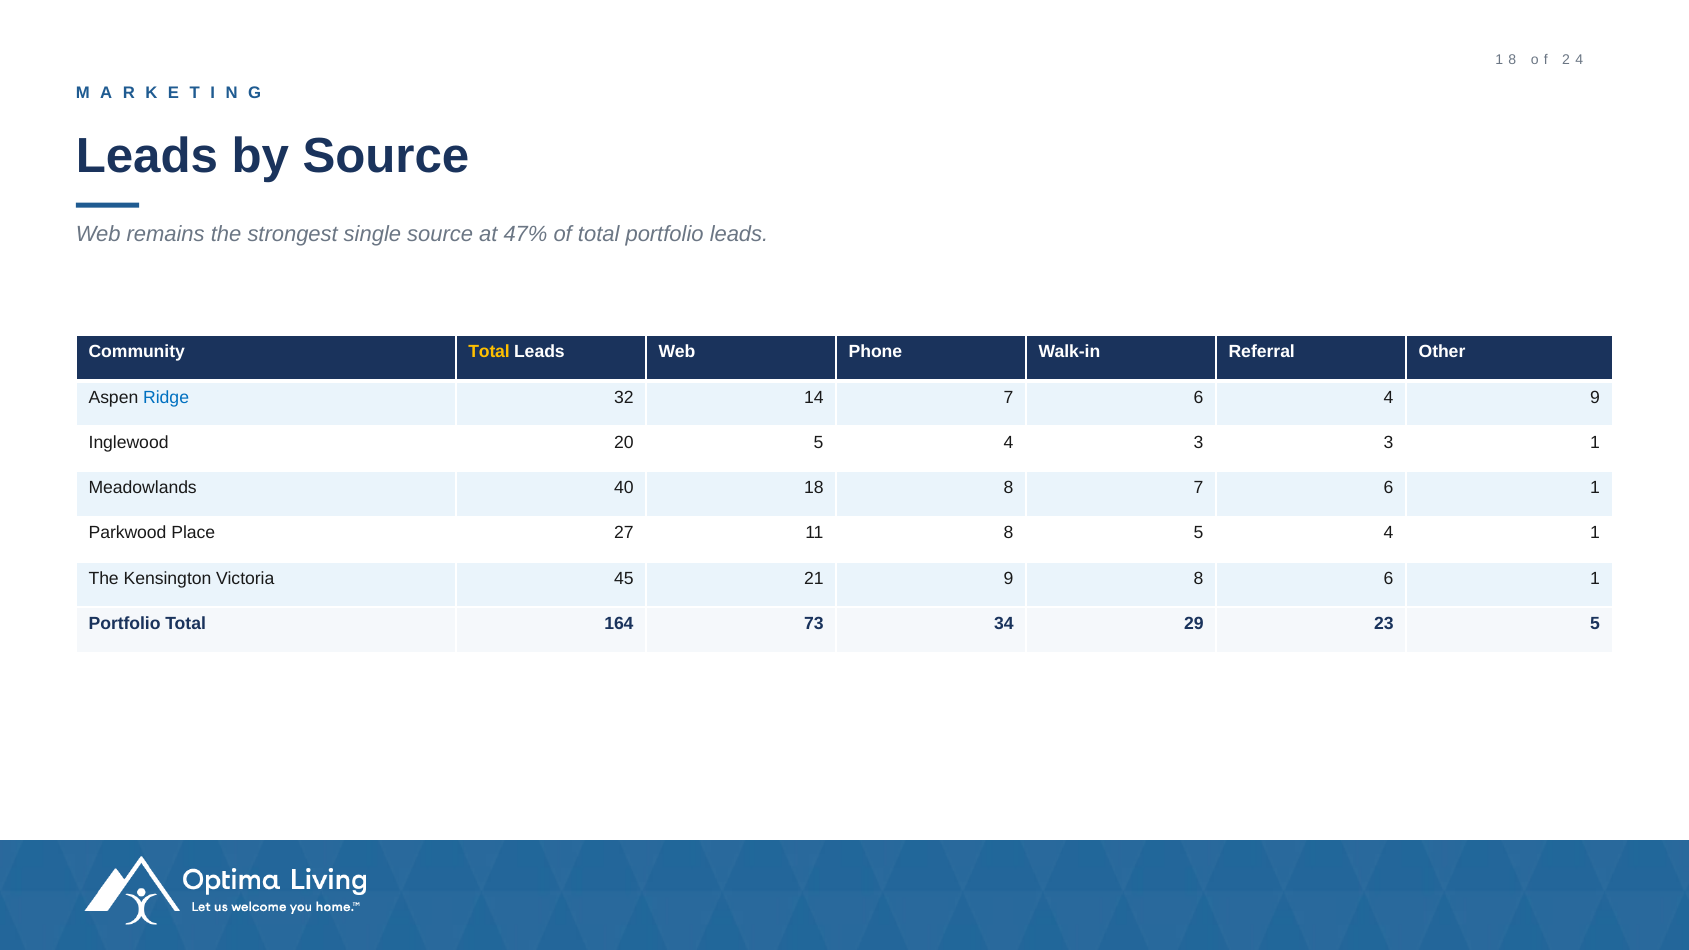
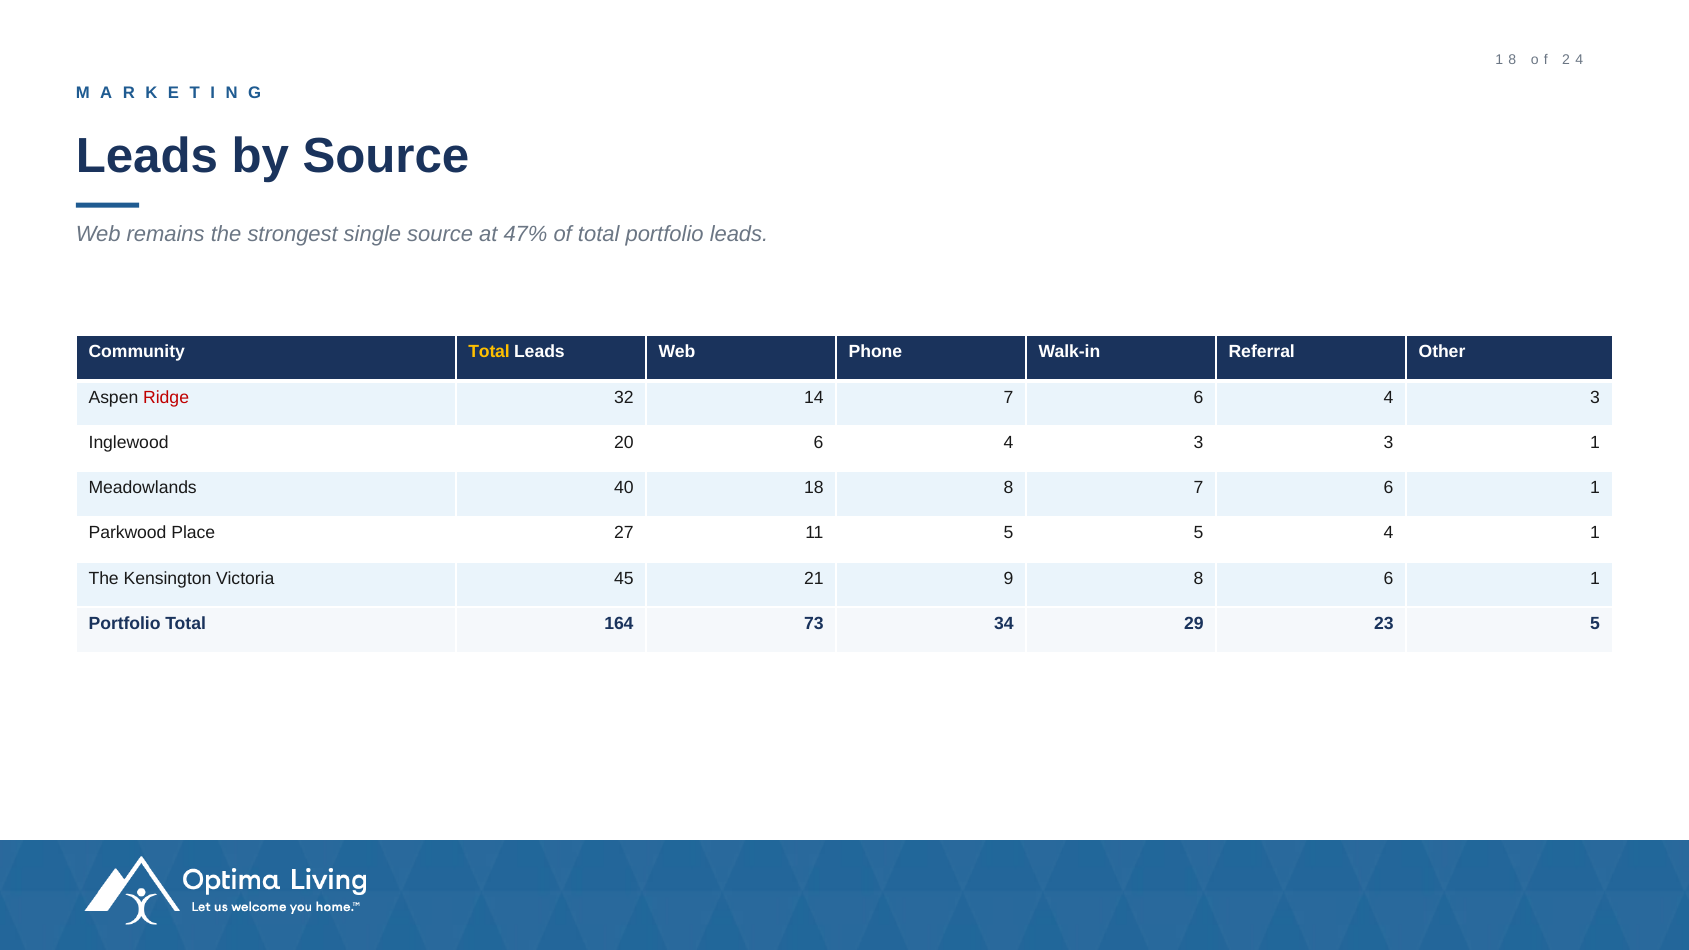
Ridge colour: blue -> red
7 6 4 9: 9 -> 3
20 5: 5 -> 6
11 8: 8 -> 5
